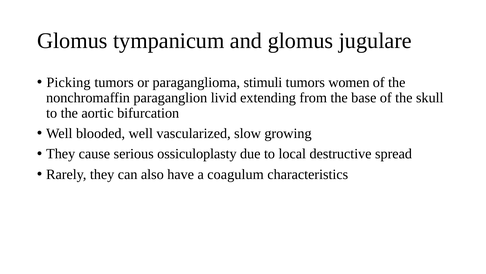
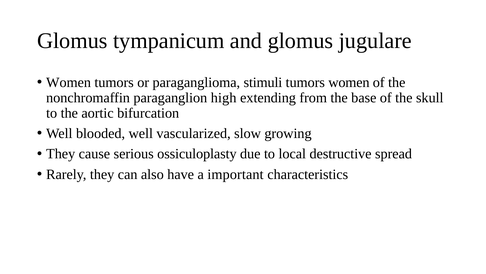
Picking at (68, 82): Picking -> Women
livid: livid -> high
coagulum: coagulum -> important
